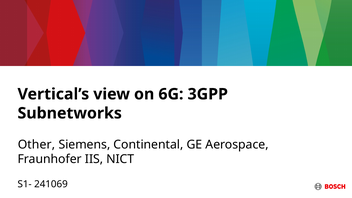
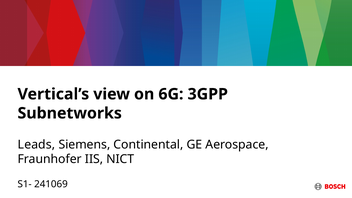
Other: Other -> Leads
